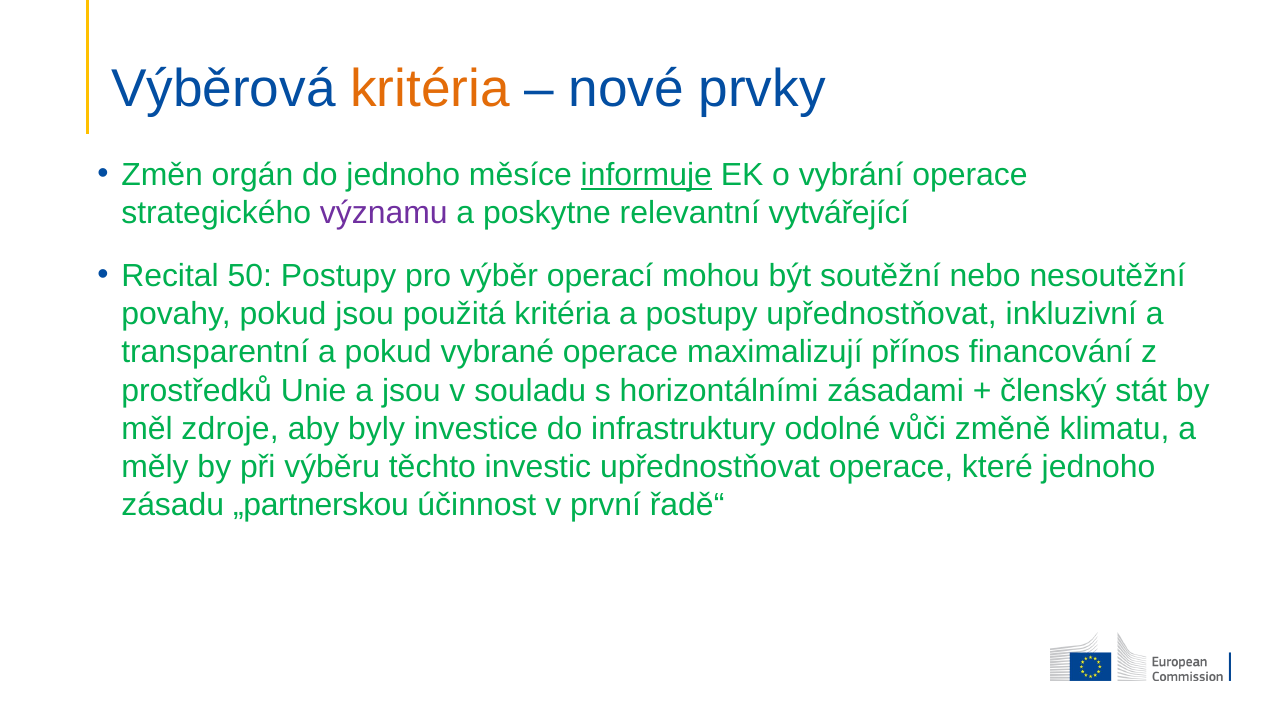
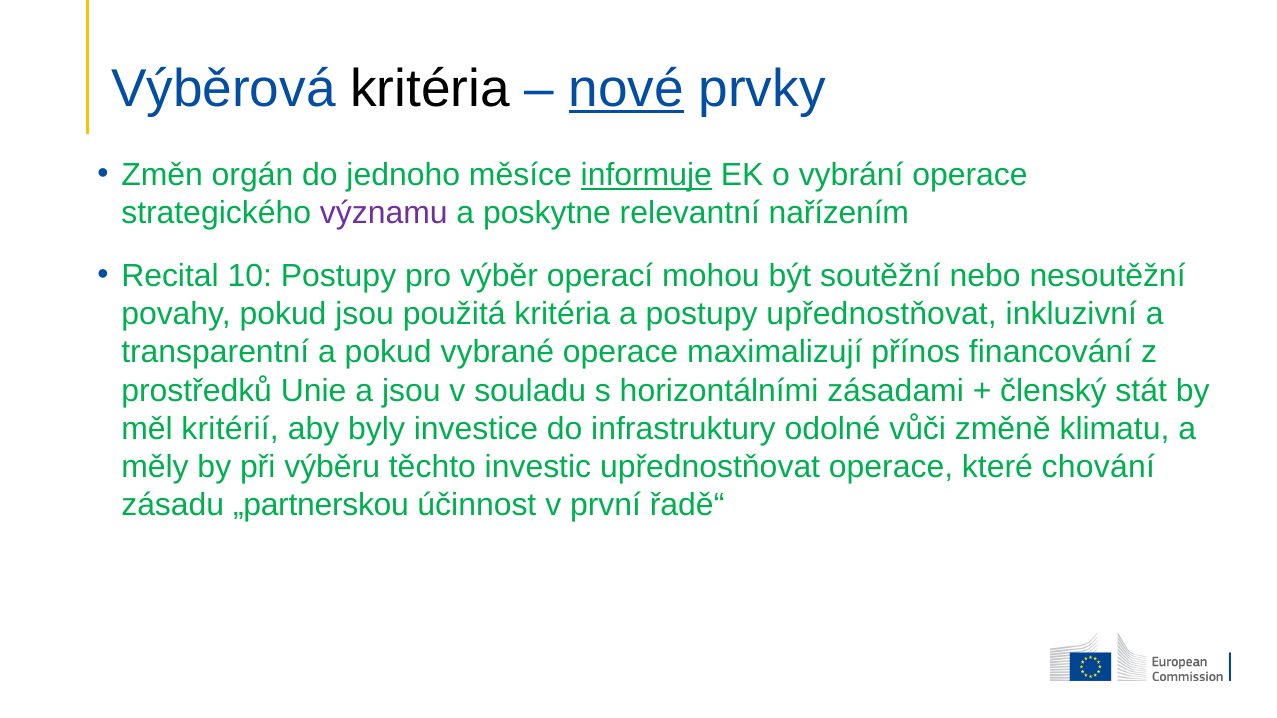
kritéria at (430, 89) colour: orange -> black
nové underline: none -> present
vytvářející: vytvářející -> nařízením
50: 50 -> 10
zdroje: zdroje -> kritérií
které jednoho: jednoho -> chování
